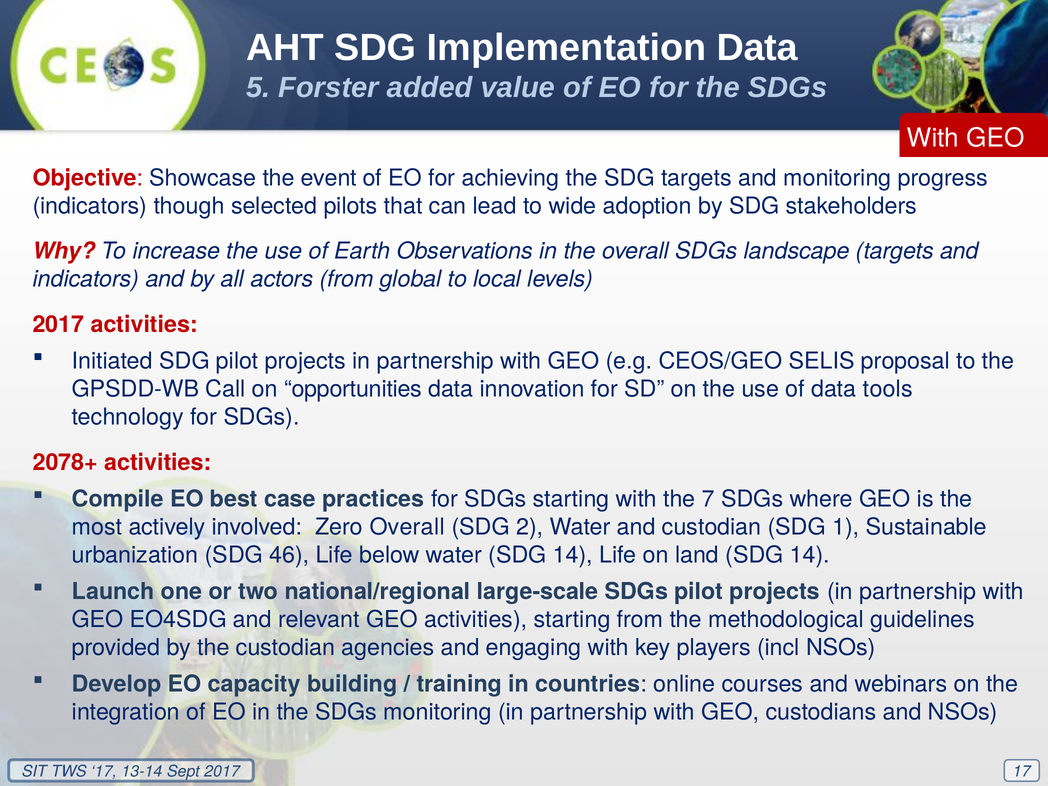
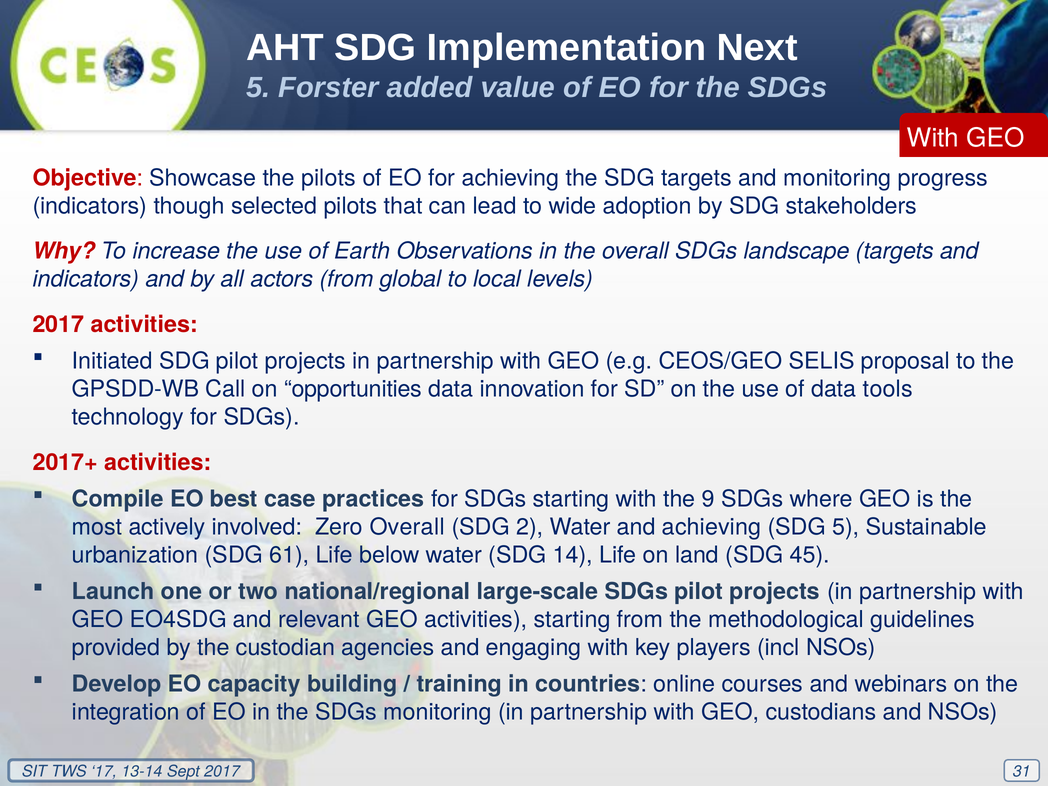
Implementation Data: Data -> Next
the event: event -> pilots
2078+: 2078+ -> 2017+
7: 7 -> 9
and custodian: custodian -> achieving
SDG 1: 1 -> 5
46: 46 -> 61
land SDG 14: 14 -> 45
2017 17: 17 -> 31
